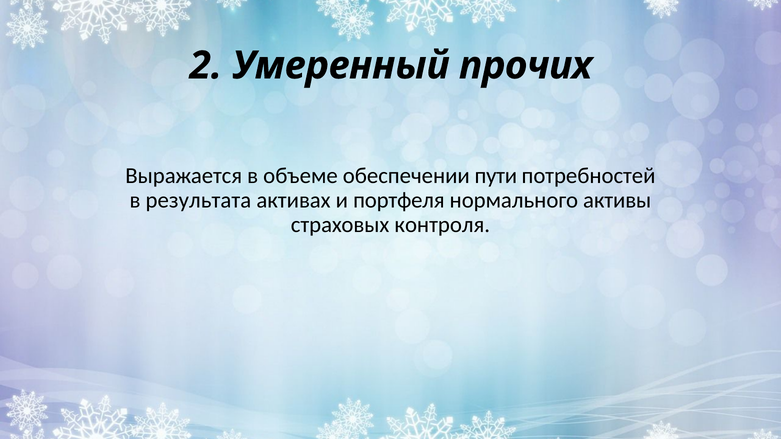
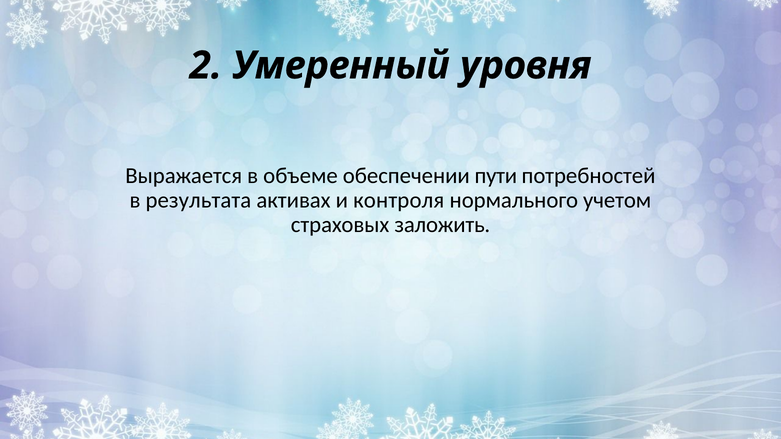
прочих: прочих -> уровня
портфеля: портфеля -> контроля
активы: активы -> учетом
контроля: контроля -> заложить
